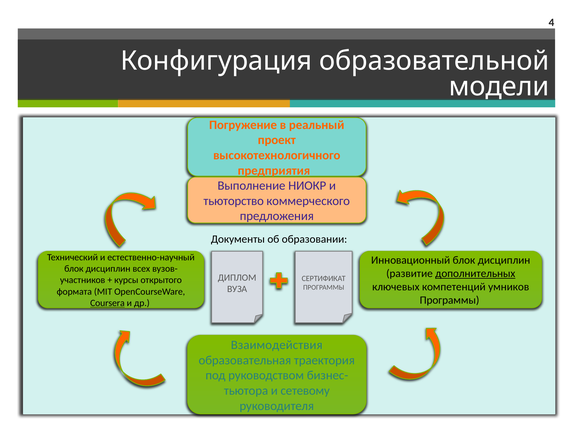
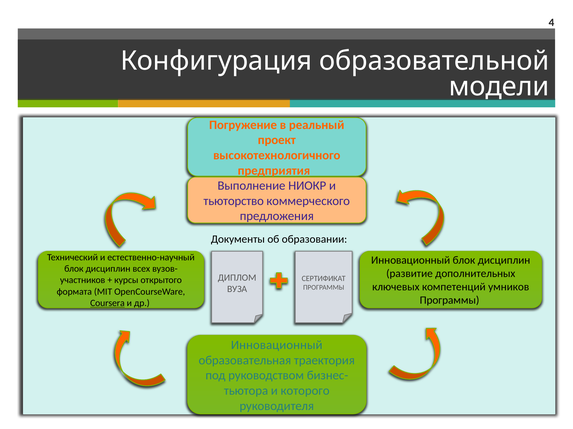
дополнительных underline: present -> none
Взаимодействия at (277, 346): Взаимодействия -> Инновационный
сетевому: сетевому -> которого
